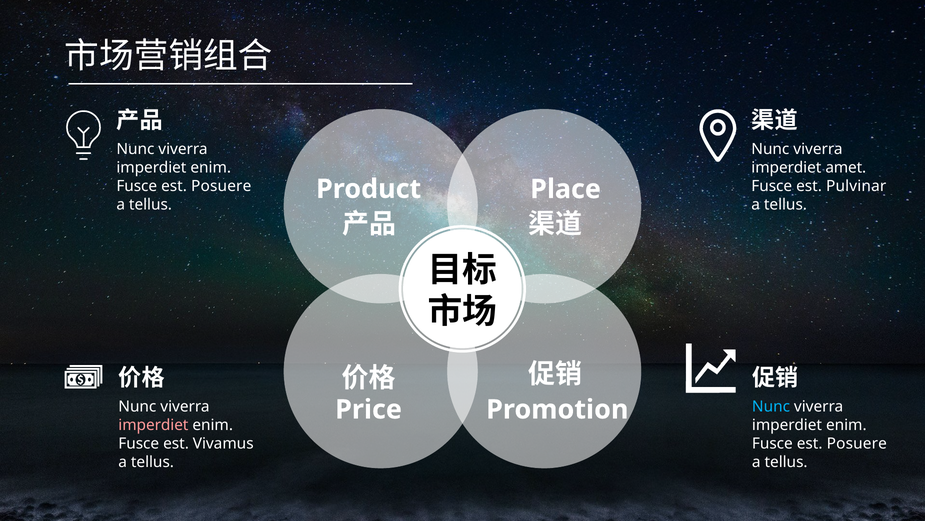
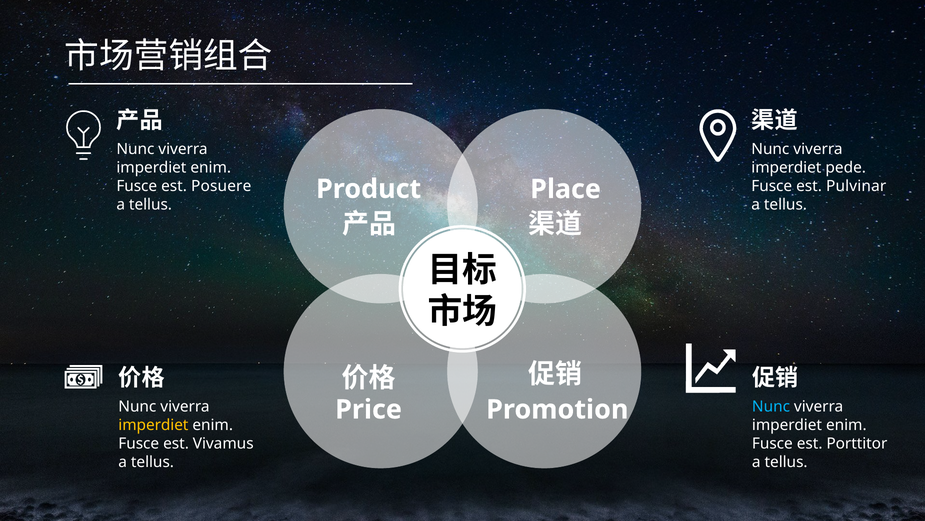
amet: amet -> pede
imperdiet at (153, 425) colour: pink -> yellow
Posuere at (857, 443): Posuere -> Porttitor
